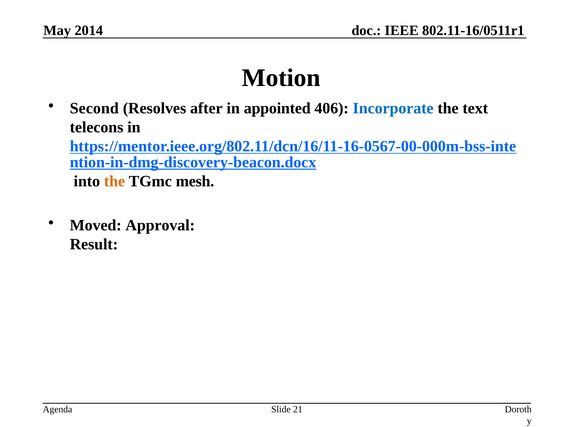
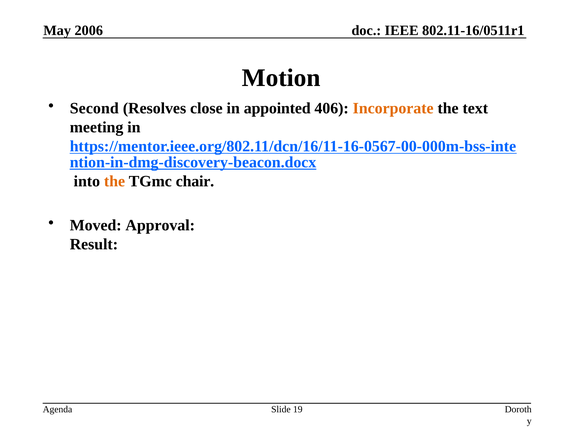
2014: 2014 -> 2006
after: after -> close
Incorporate colour: blue -> orange
telecons: telecons -> meeting
mesh: mesh -> chair
21: 21 -> 19
